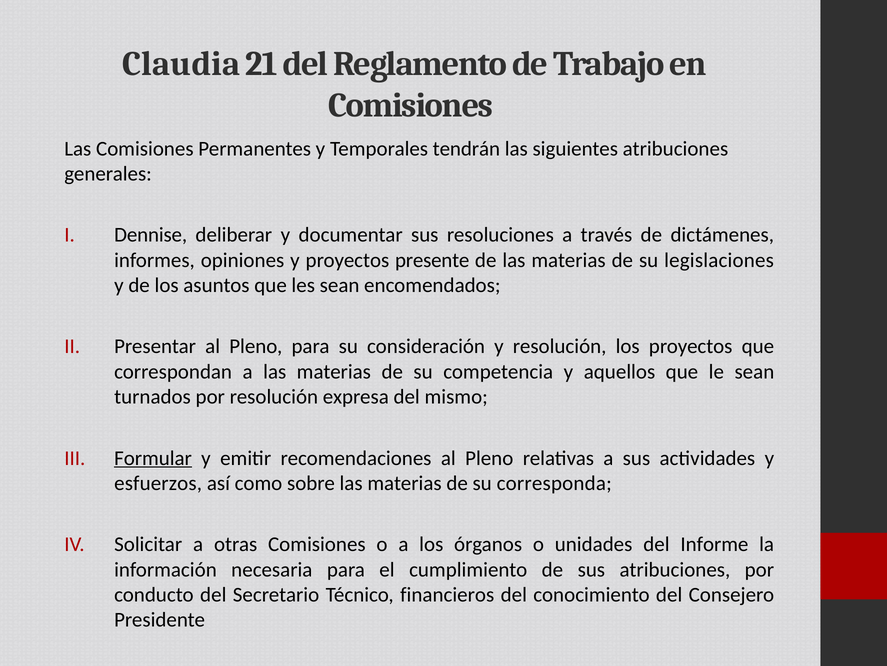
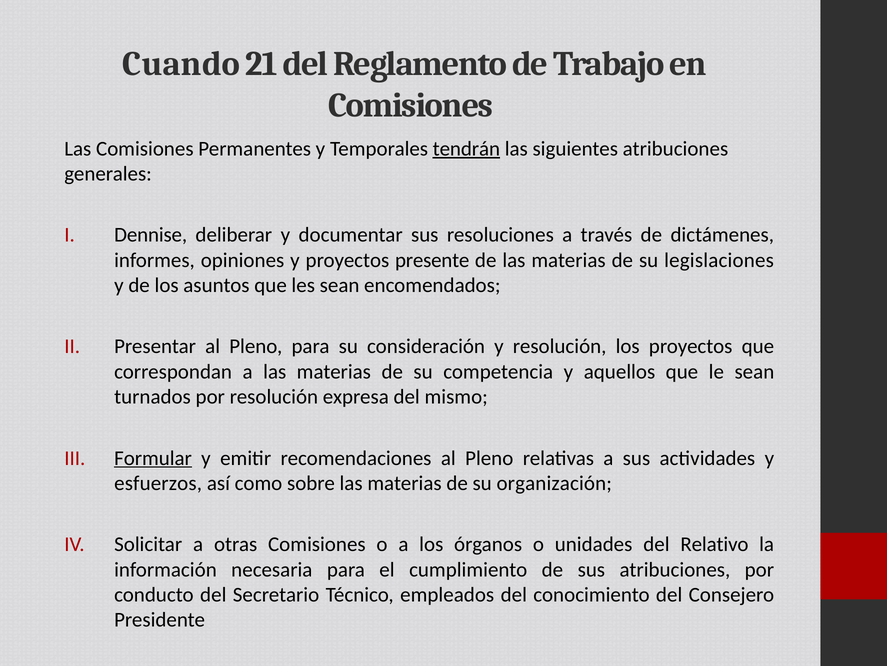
Claudia: Claudia -> Cuando
tendrán underline: none -> present
corresponda: corresponda -> organización
Informe: Informe -> Relativo
financieros: financieros -> empleados
